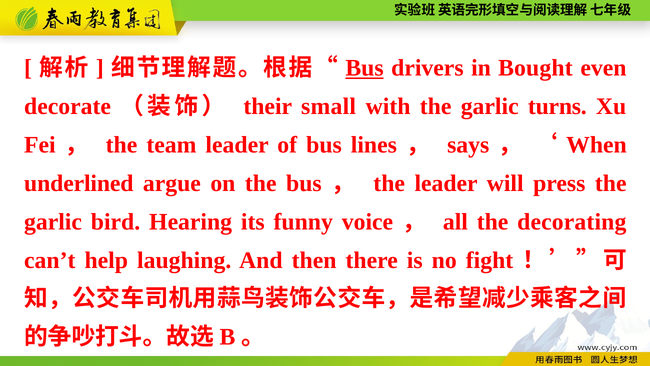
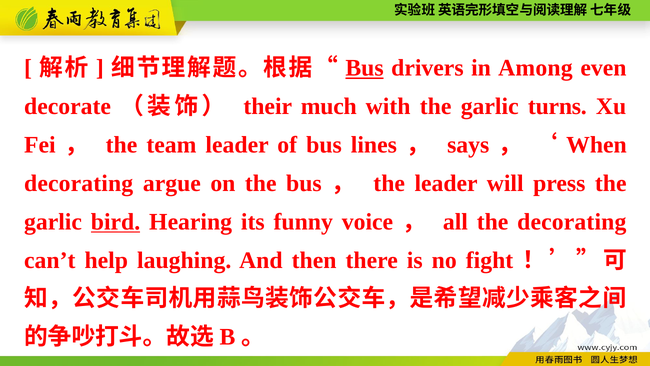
Bought: Bought -> Among
small: small -> much
underlined at (79, 183): underlined -> decorating
bird underline: none -> present
